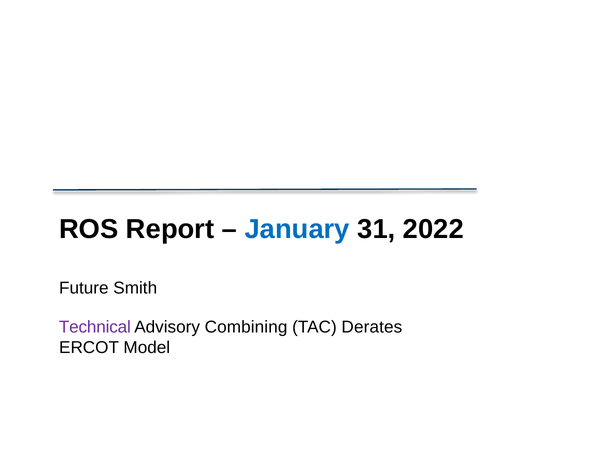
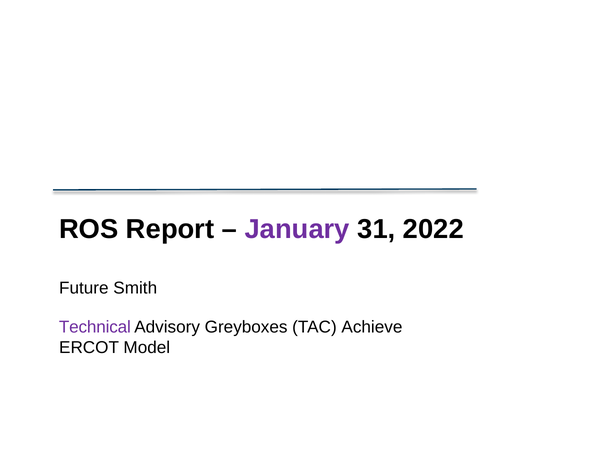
January colour: blue -> purple
Combining: Combining -> Greyboxes
Derates: Derates -> Achieve
